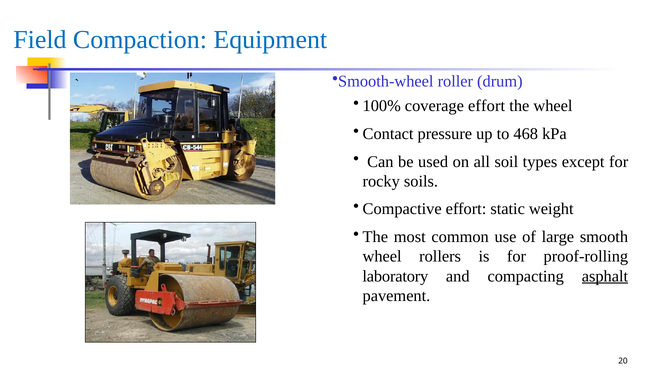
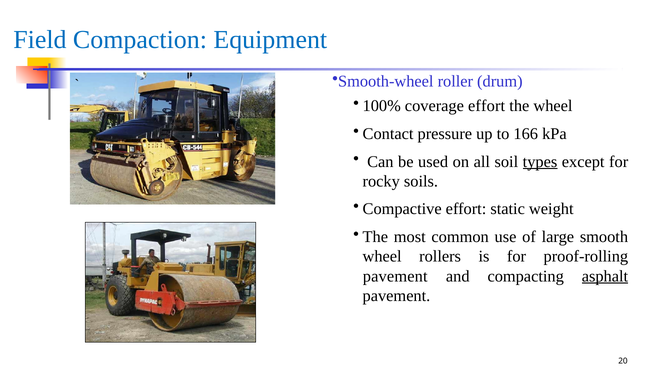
468: 468 -> 166
types underline: none -> present
laboratory at (395, 276): laboratory -> pavement
